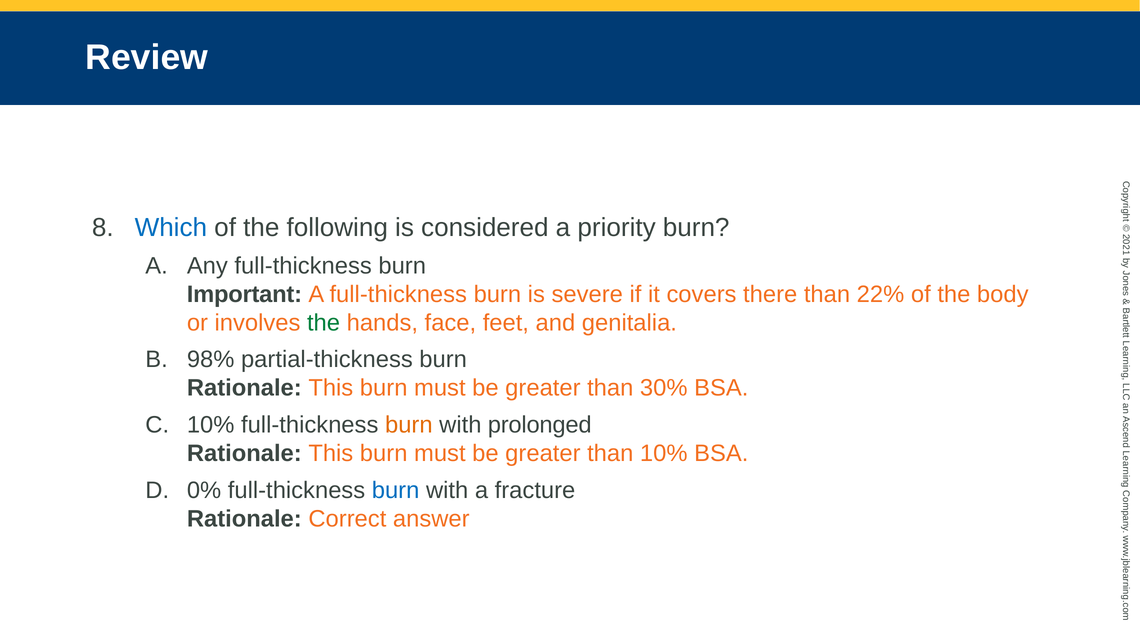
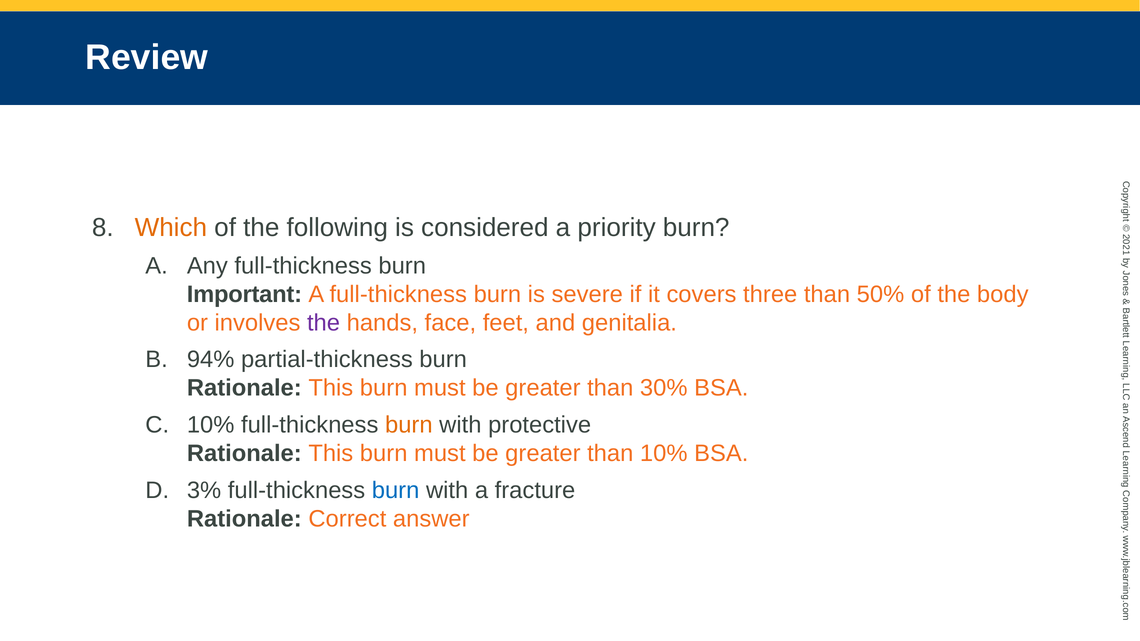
Which colour: blue -> orange
there: there -> three
22%: 22% -> 50%
the at (324, 323) colour: green -> purple
98%: 98% -> 94%
prolonged: prolonged -> protective
0%: 0% -> 3%
